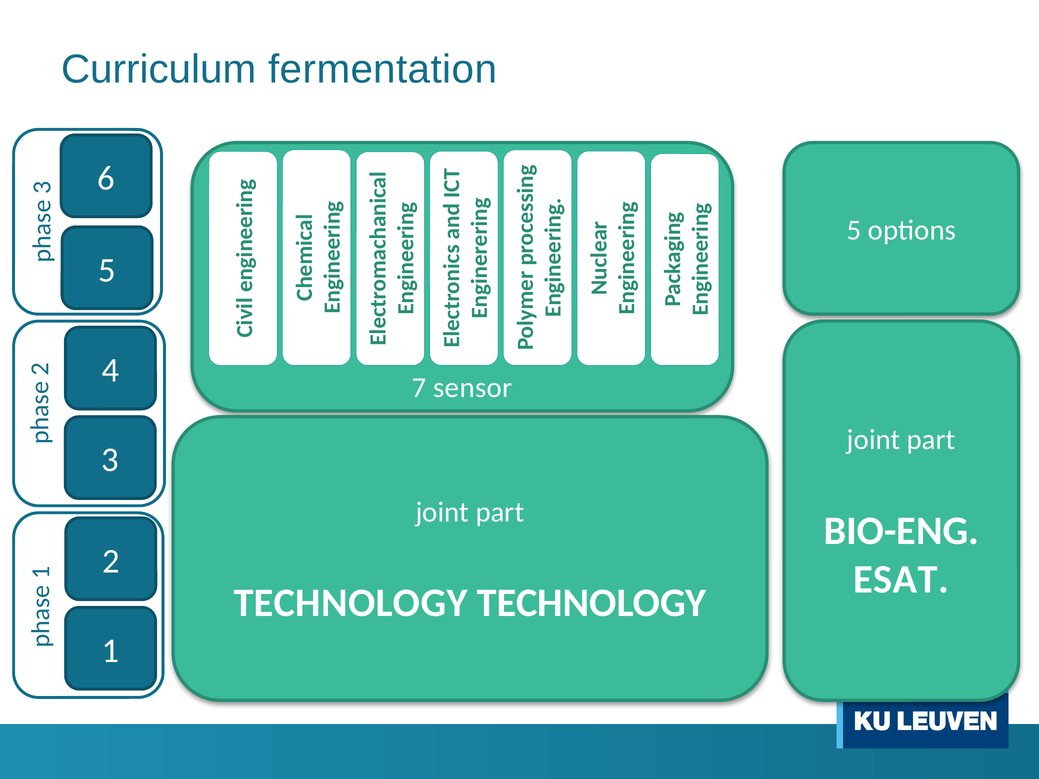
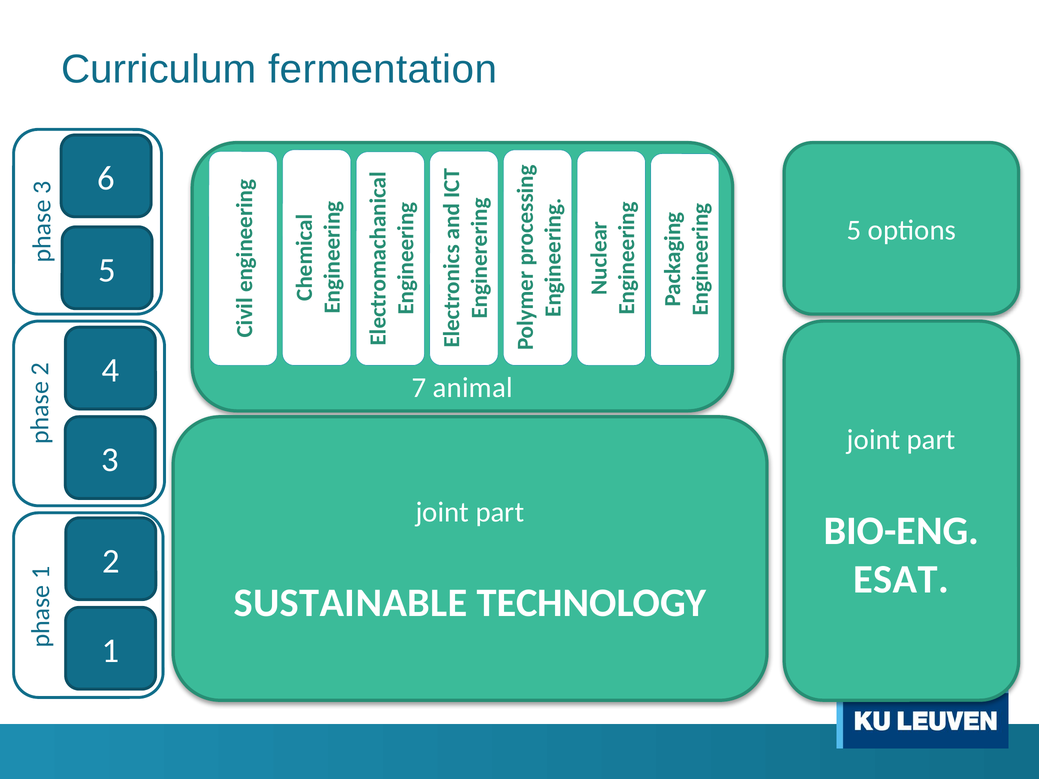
sensor: sensor -> animal
TECHNOLOGY at (351, 603): TECHNOLOGY -> SUSTAINABLE
